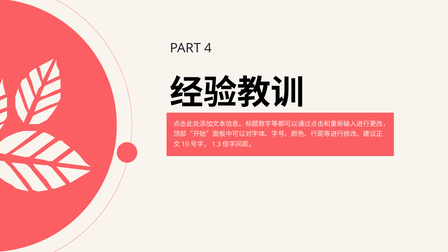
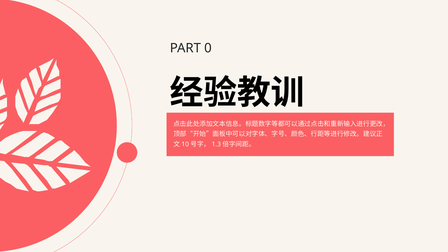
4: 4 -> 0
